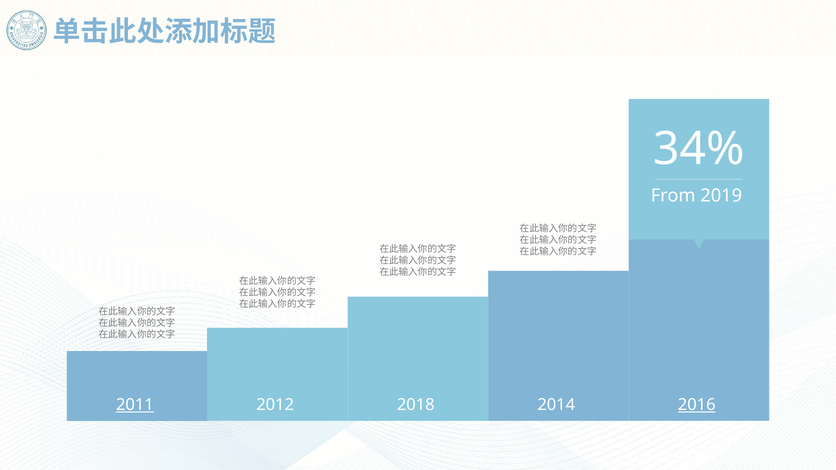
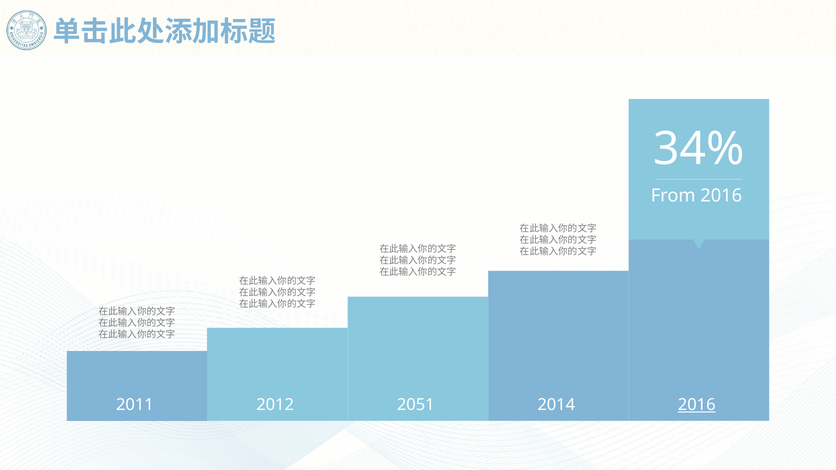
From 2019: 2019 -> 2016
2011 underline: present -> none
2018: 2018 -> 2051
